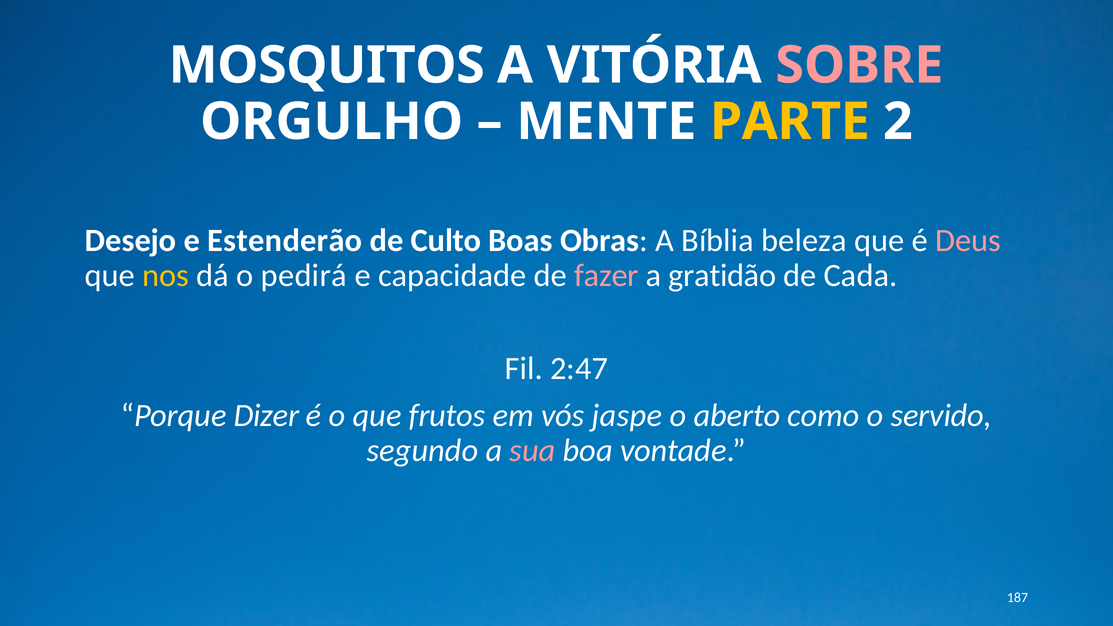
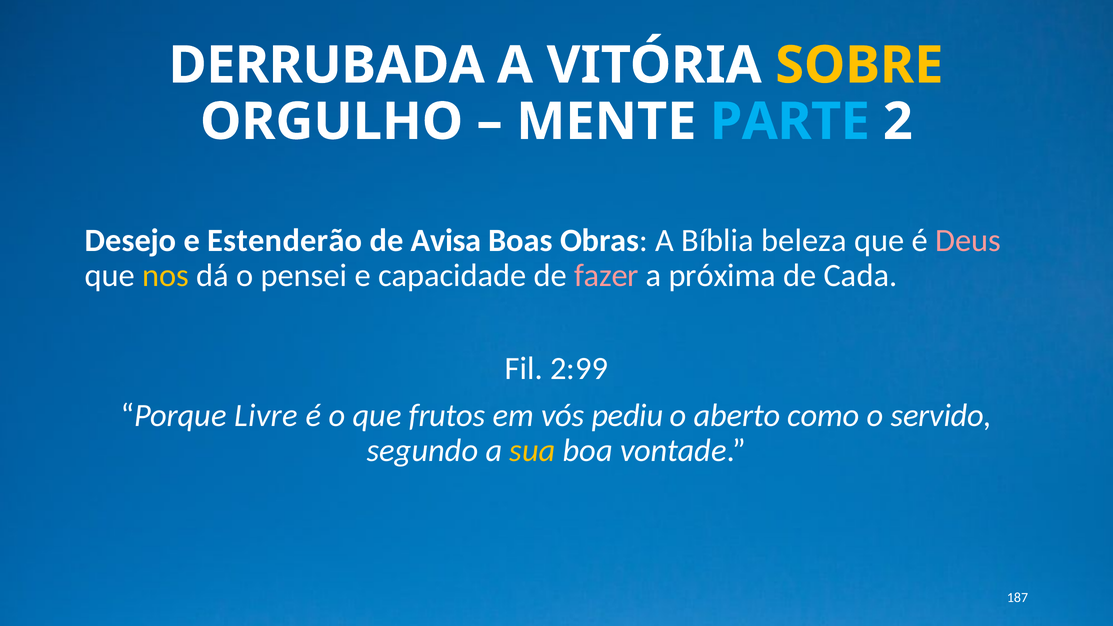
MOSQUITOS: MOSQUITOS -> DERRUBADA
SOBRE colour: pink -> yellow
PARTE colour: yellow -> light blue
Culto: Culto -> Avisa
pedirá: pedirá -> pensei
gratidão: gratidão -> próxima
2:47: 2:47 -> 2:99
Dizer: Dizer -> Livre
jaspe: jaspe -> pediu
sua colour: pink -> yellow
